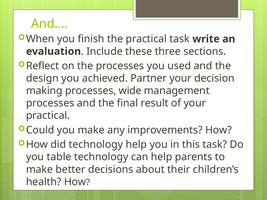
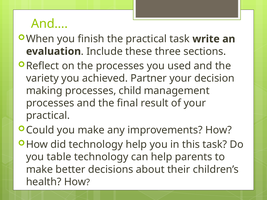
design: design -> variety
wide: wide -> child
